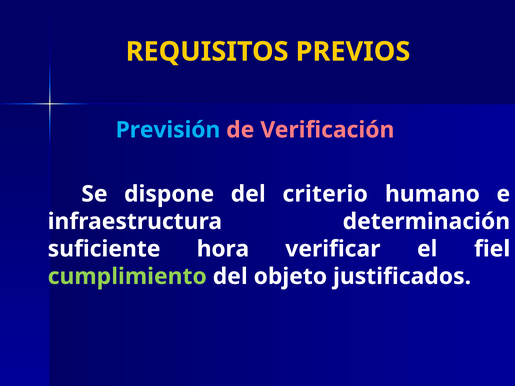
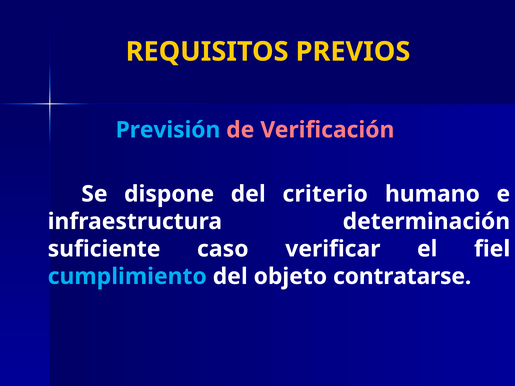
hora: hora -> caso
cumplimiento colour: light green -> light blue
justificados: justificados -> contratarse
